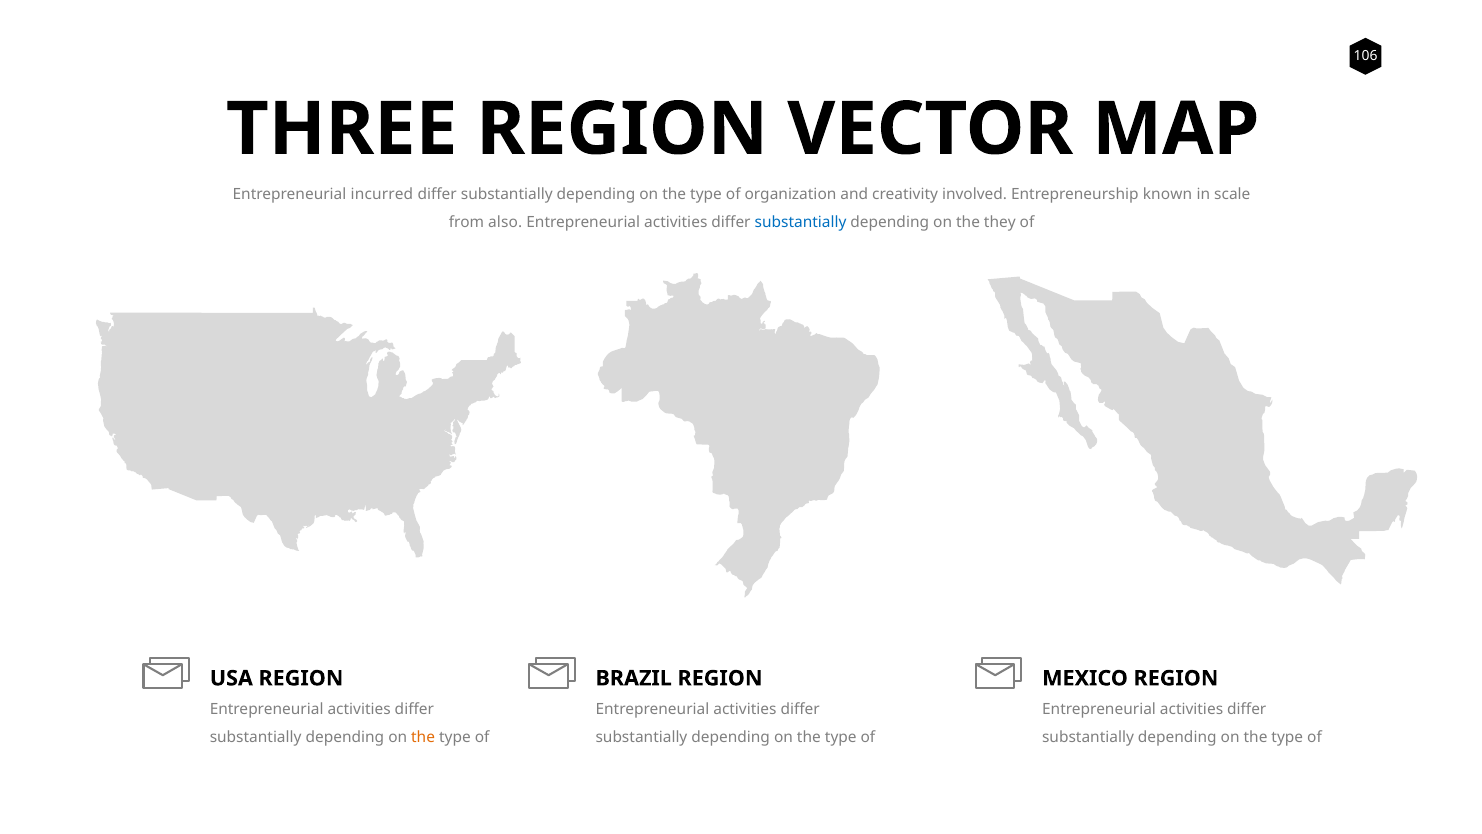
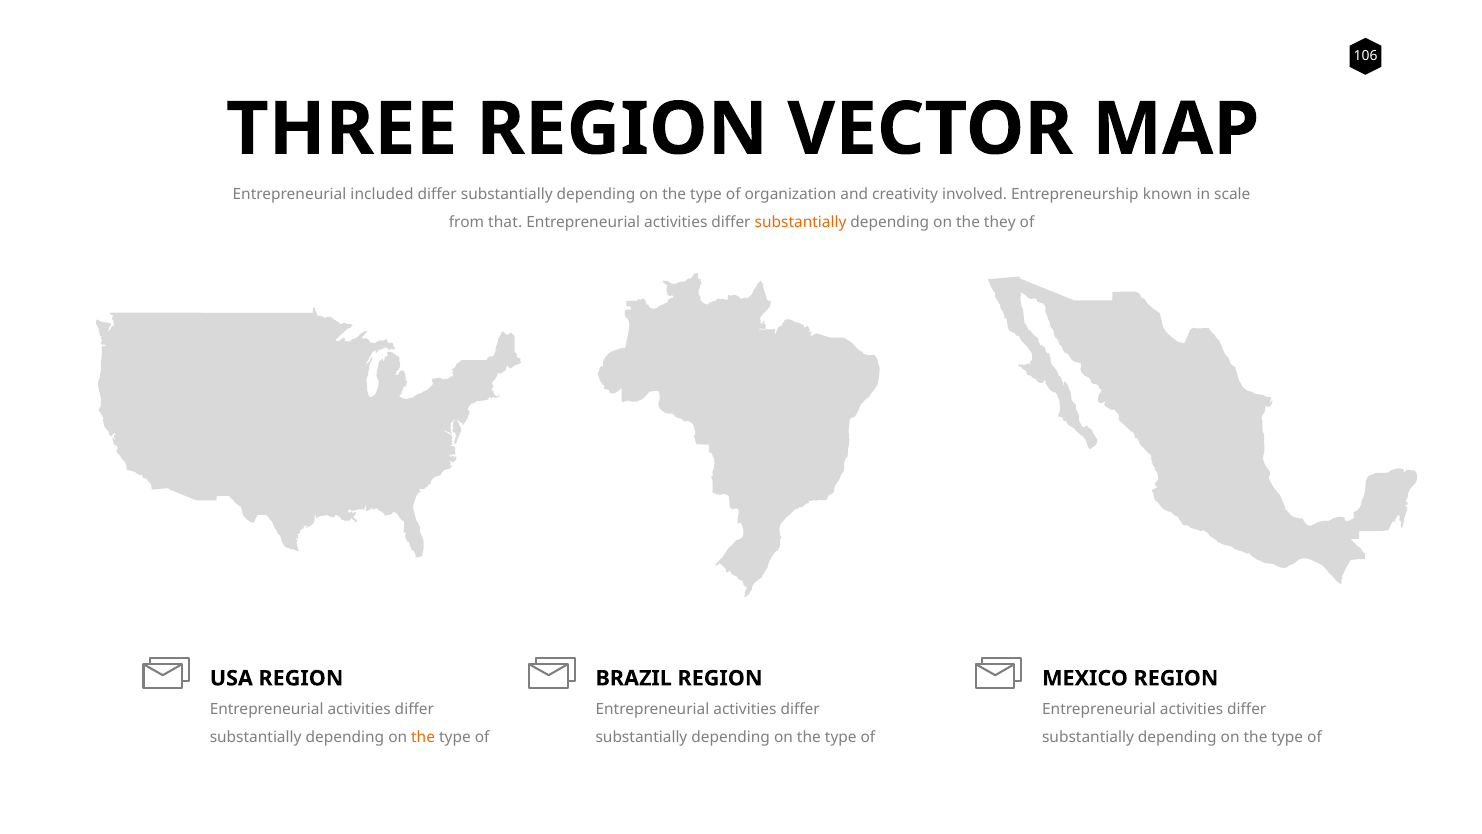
incurred: incurred -> included
also: also -> that
substantially at (801, 222) colour: blue -> orange
